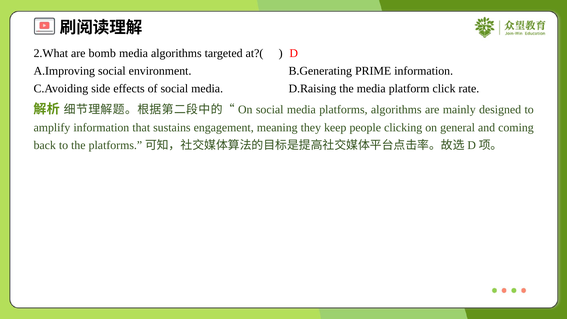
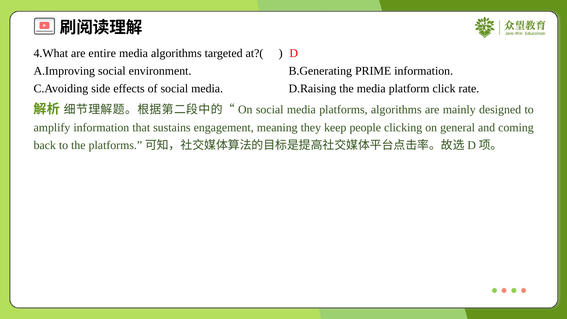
2.What: 2.What -> 4.What
bomb: bomb -> entire
